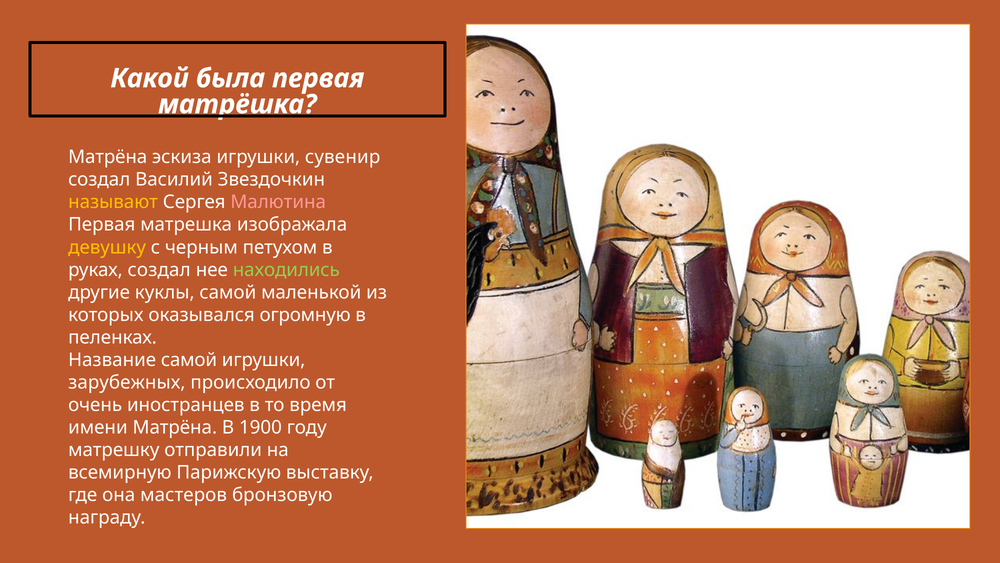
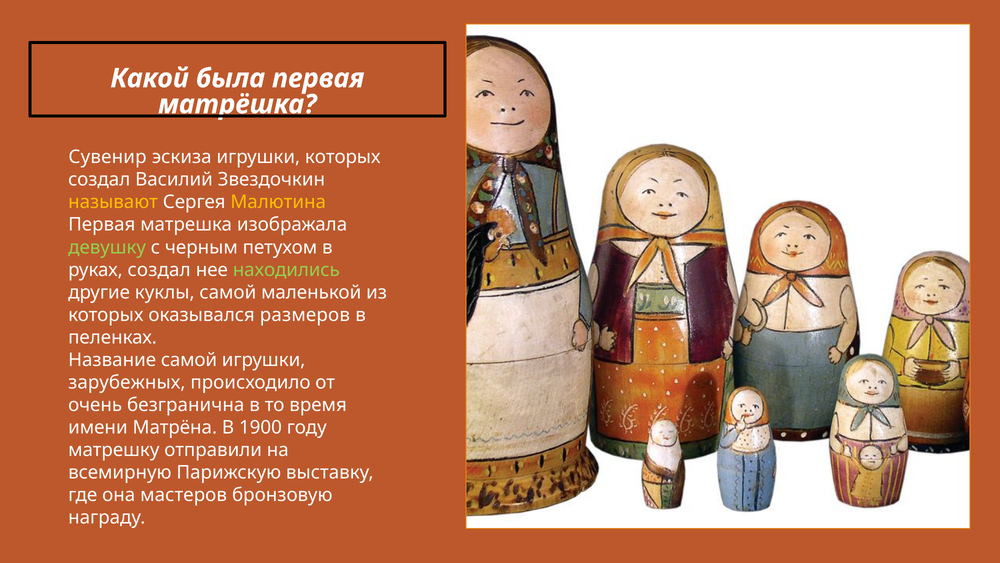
Матрёна at (108, 157): Матрёна -> Сувенир
игрушки сувенир: сувенир -> которых
Малютина colour: pink -> yellow
девушку colour: yellow -> light green
огромную: огромную -> размеров
иностранцев: иностранцев -> безгранична
